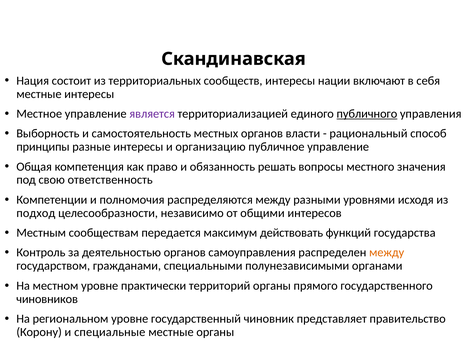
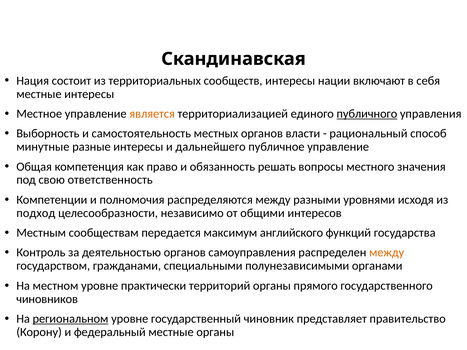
является colour: purple -> orange
принципы: принципы -> минутные
организацию: организацию -> дальнейшего
действовать: действовать -> английского
региональном underline: none -> present
специальные: специальные -> федеральный
